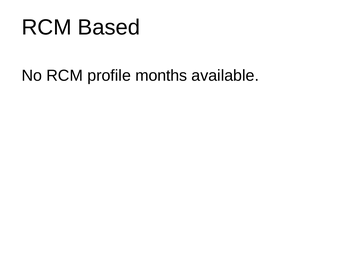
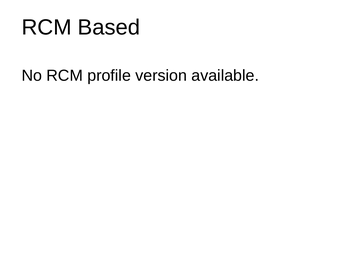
months: months -> version
